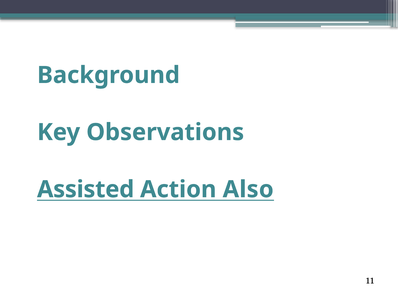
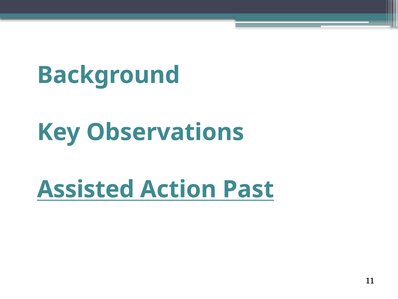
Also: Also -> Past
